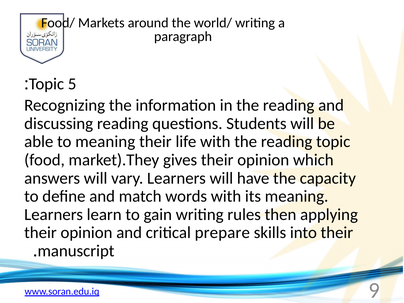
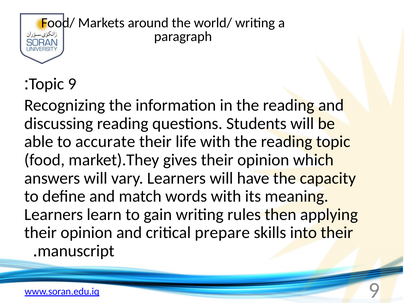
Topic 5: 5 -> 9
to meaning: meaning -> accurate
